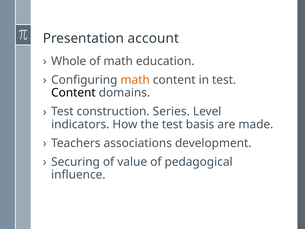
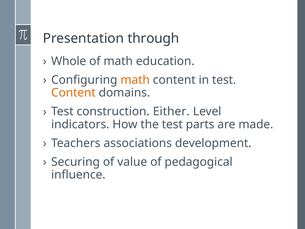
account: account -> through
Content at (73, 93) colour: black -> orange
Series: Series -> Either
basis: basis -> parts
